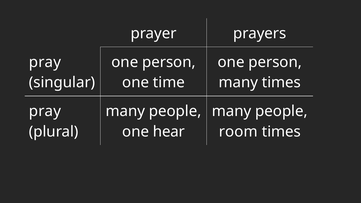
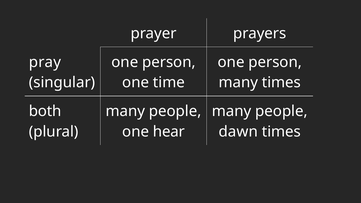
pray at (45, 111): pray -> both
room: room -> dawn
